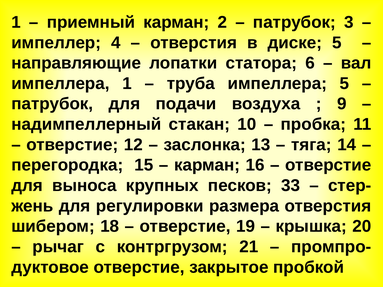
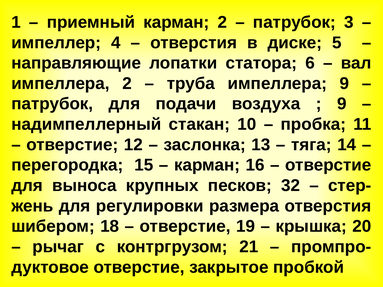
импеллера 1: 1 -> 2
импеллера 5: 5 -> 9
33: 33 -> 32
